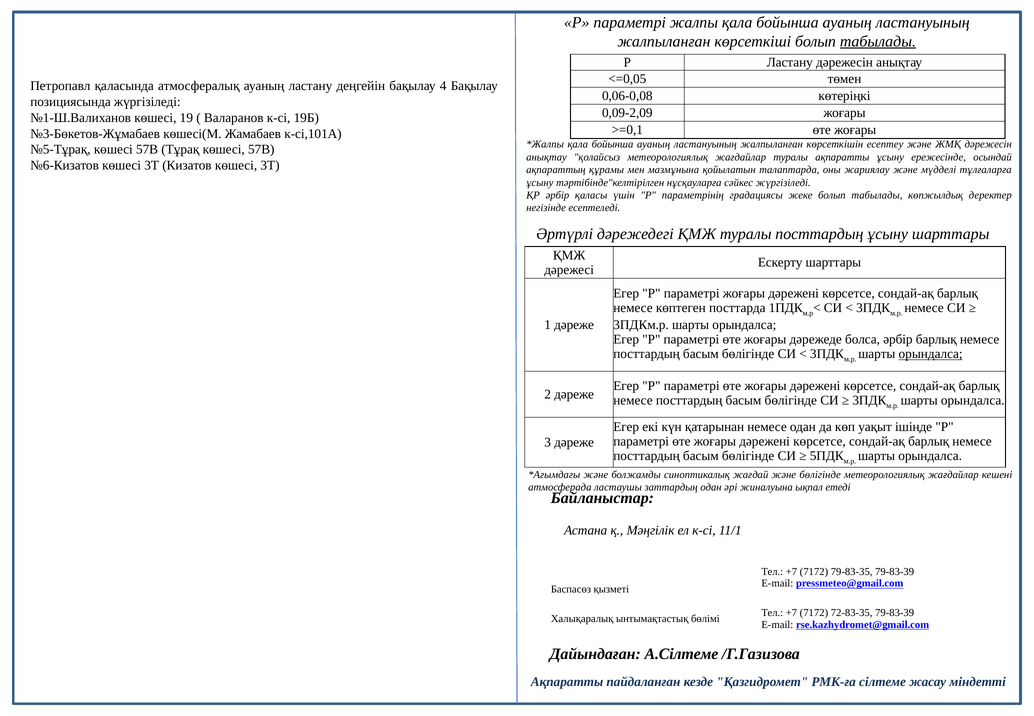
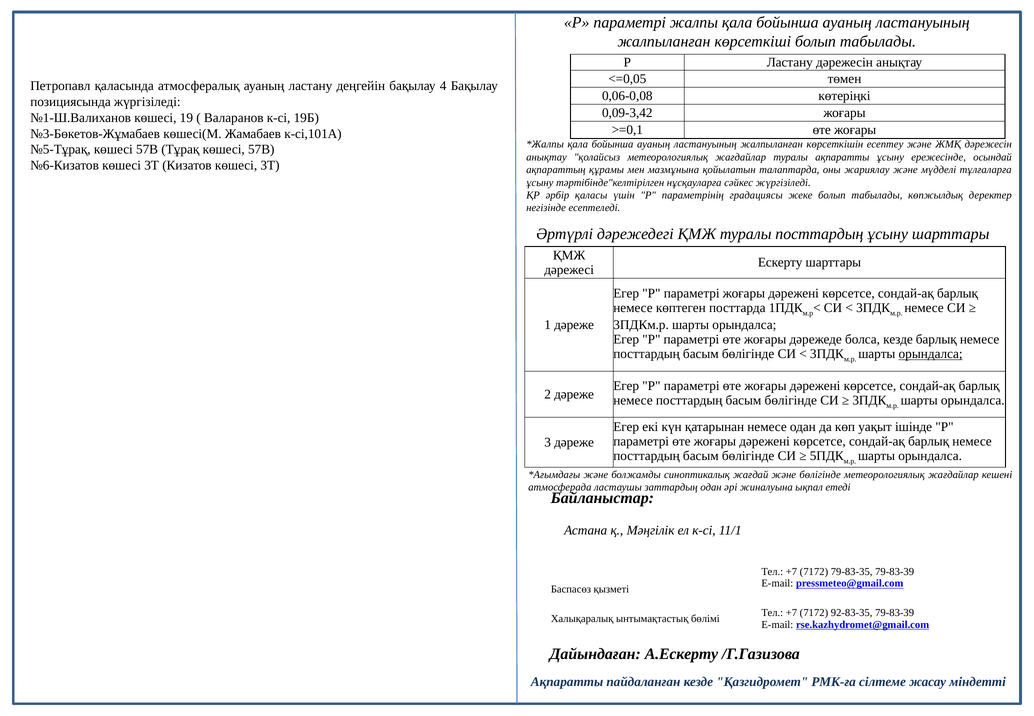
табылады at (878, 41) underline: present -> none
0,09-2,09: 0,09-2,09 -> 0,09-3,42
болса әрбір: әрбір -> кезде
72-83-35: 72-83-35 -> 92-83-35
А.Сілтеме: А.Сілтеме -> А.Ескерту
